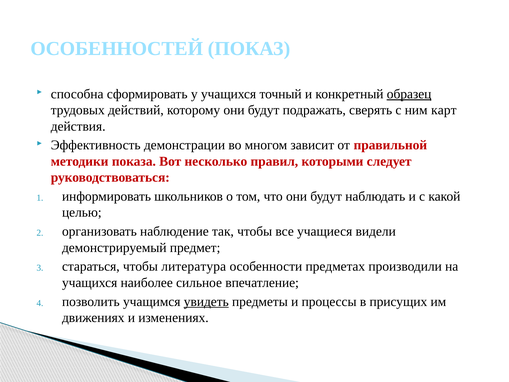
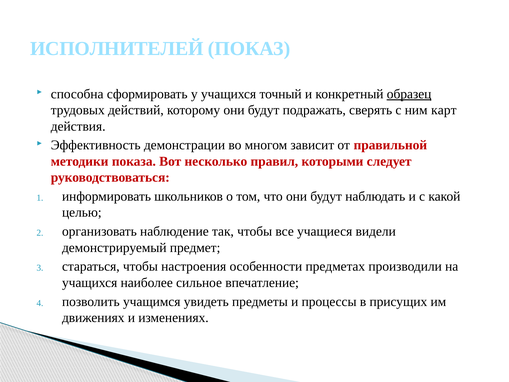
ОСОБЕННОСТЕЙ: ОСОБЕННОСТЕЙ -> ИСПОЛНИТЕЛЕЙ
литература: литература -> настроения
увидеть underline: present -> none
